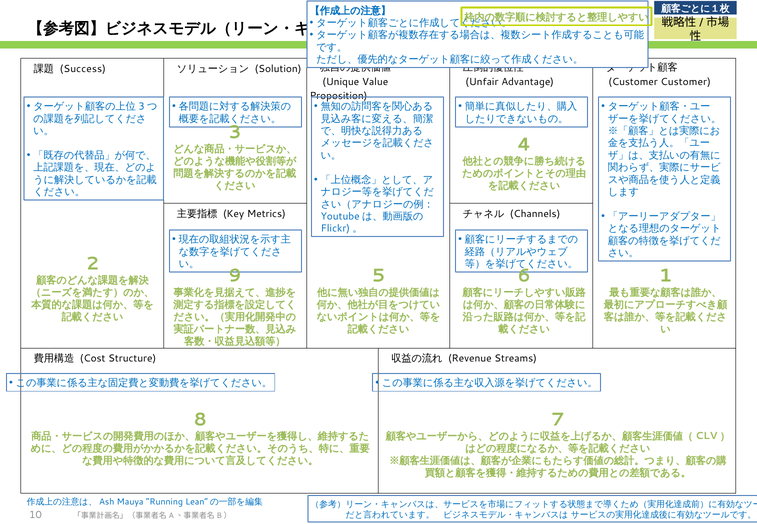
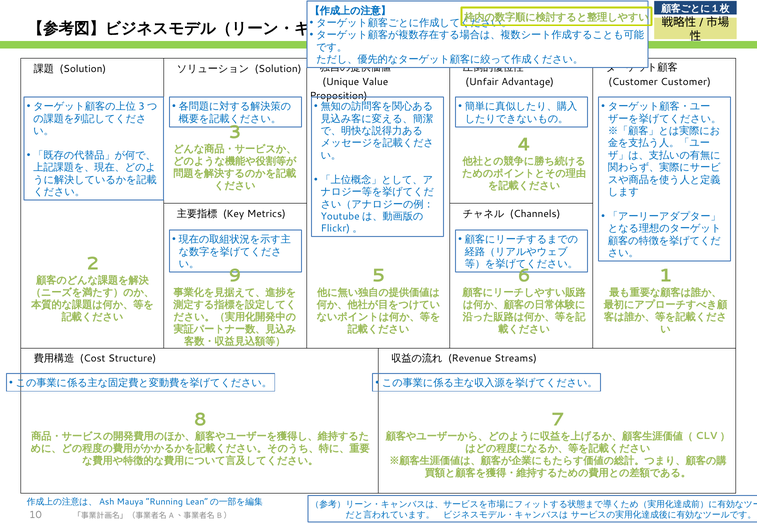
Success at (83, 69): Success -> Solution
